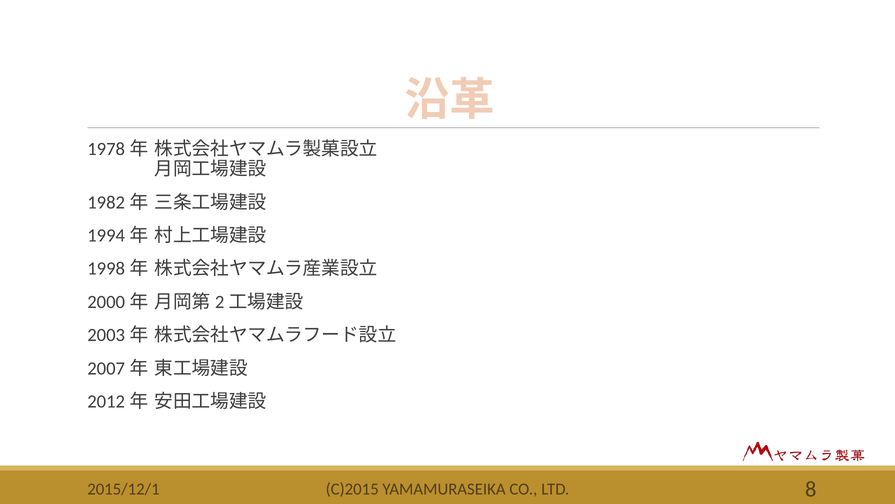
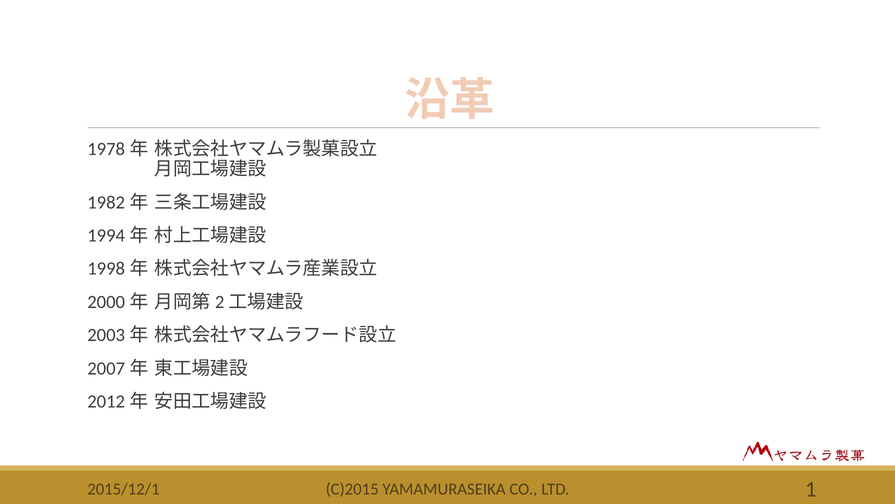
8: 8 -> 1
